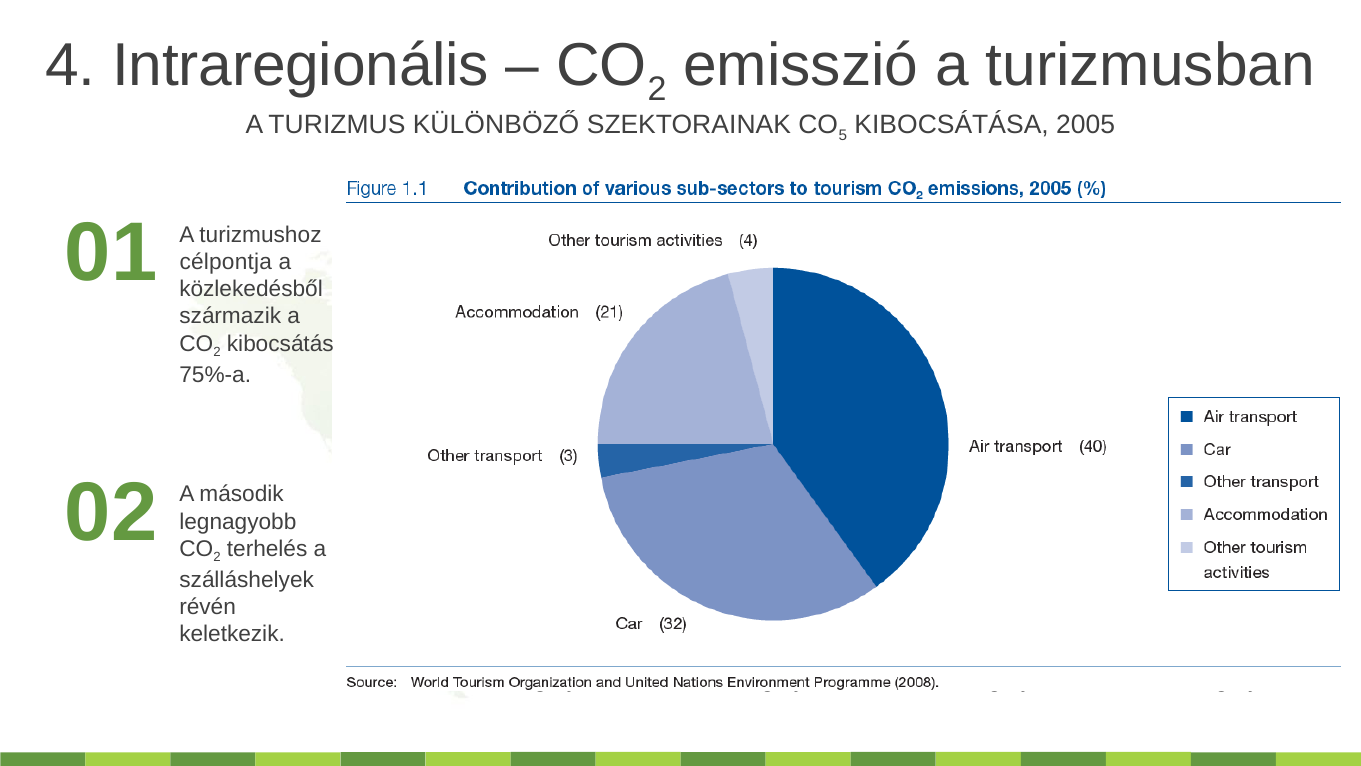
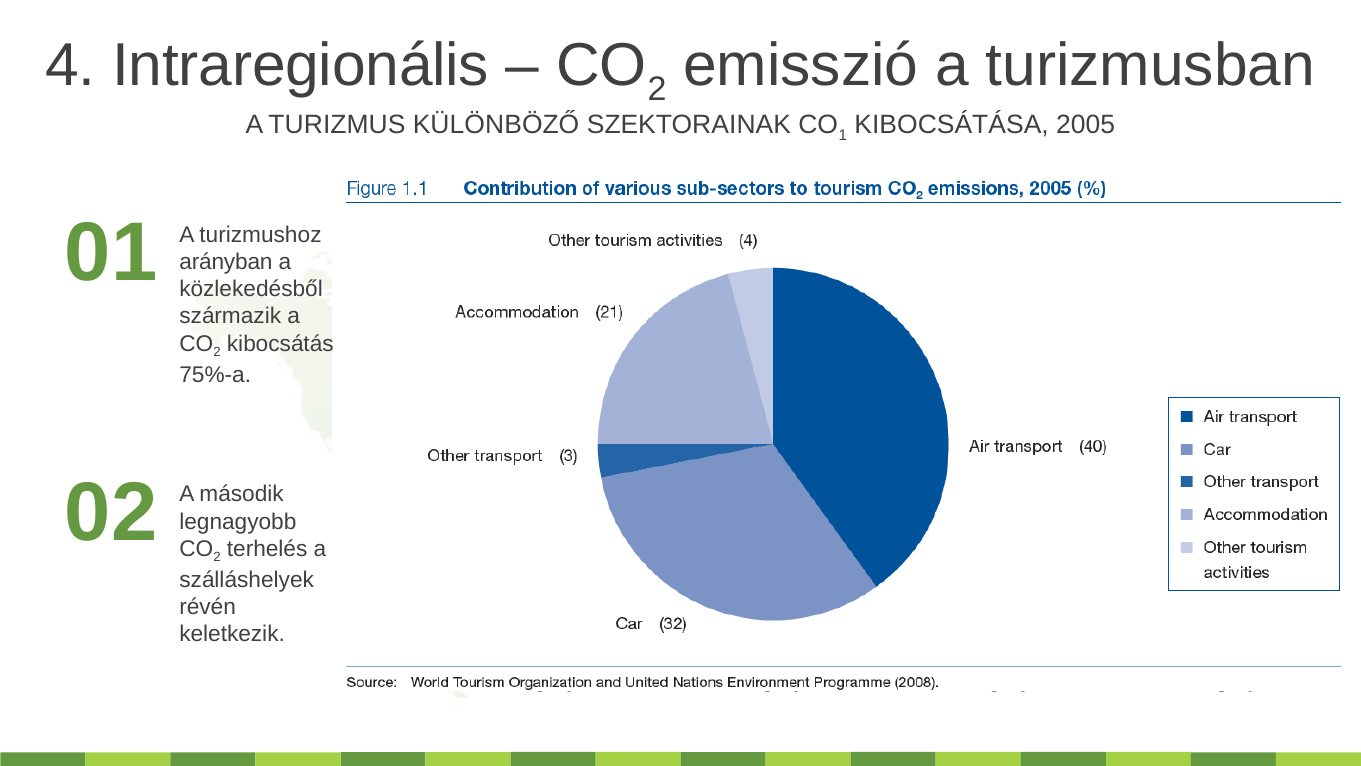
5 at (843, 135): 5 -> 1
célpontja: célpontja -> arányban
